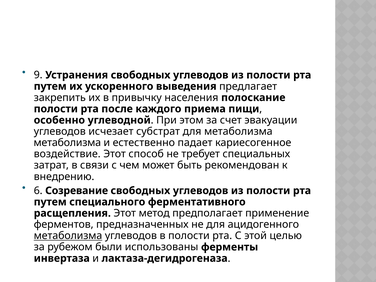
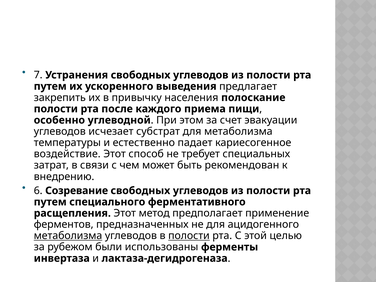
9: 9 -> 7
метаболизма at (67, 143): метаболизма -> температуры
полости at (189, 236) underline: none -> present
